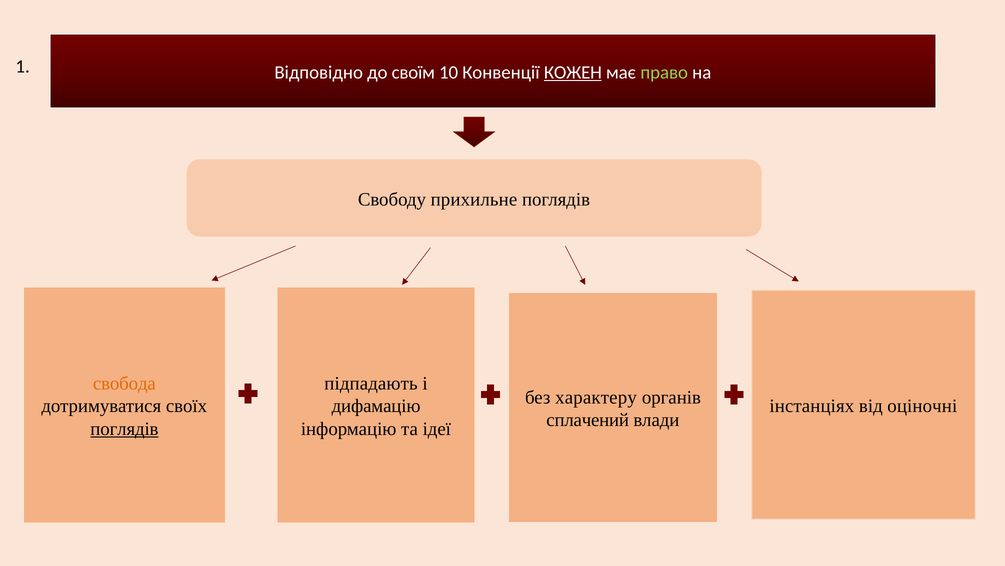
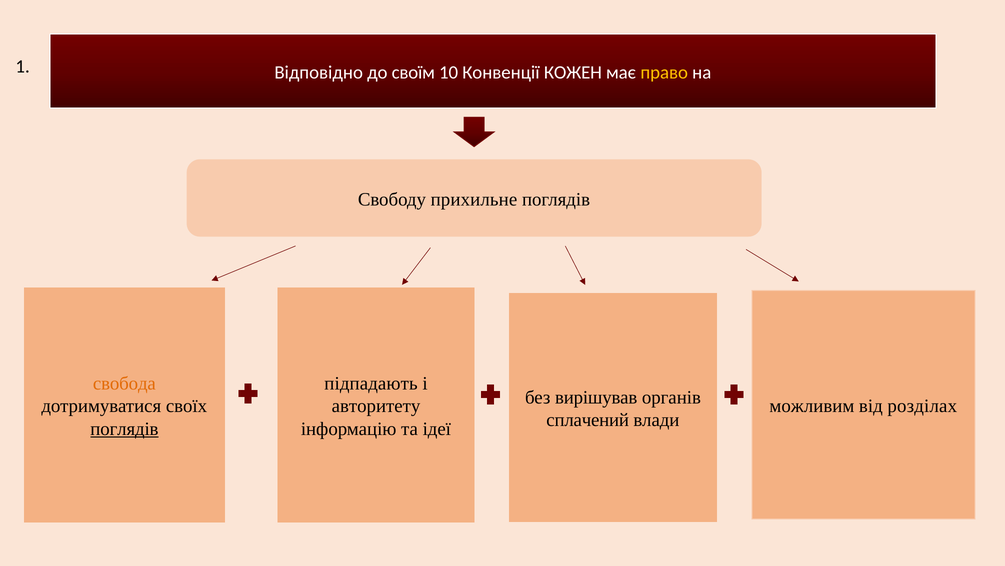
КОЖЕН underline: present -> none
право colour: light green -> yellow
характеру: характеру -> вирішував
дифамацію: дифамацію -> авторитету
інстанціях: інстанціях -> можливим
оціночні: оціночні -> розділах
